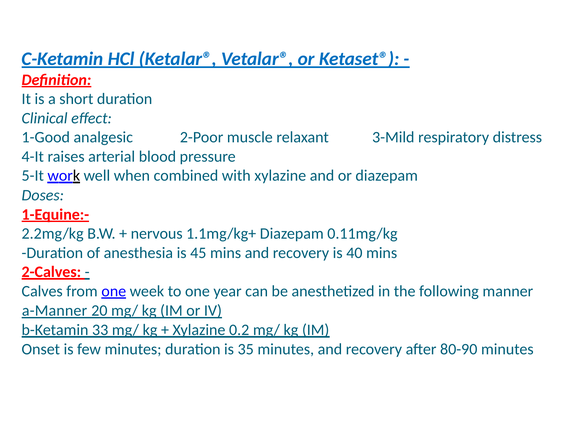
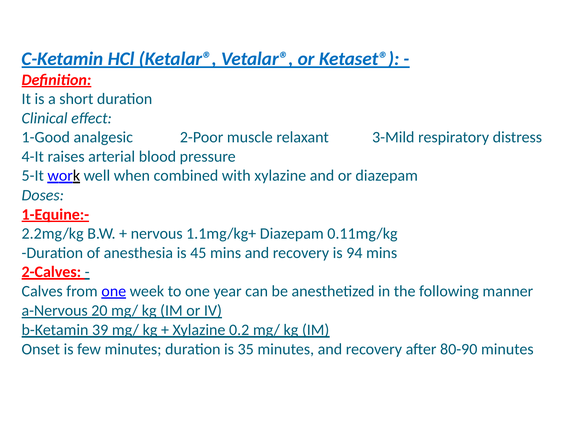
40: 40 -> 94
a-Manner: a-Manner -> a-Nervous
33: 33 -> 39
